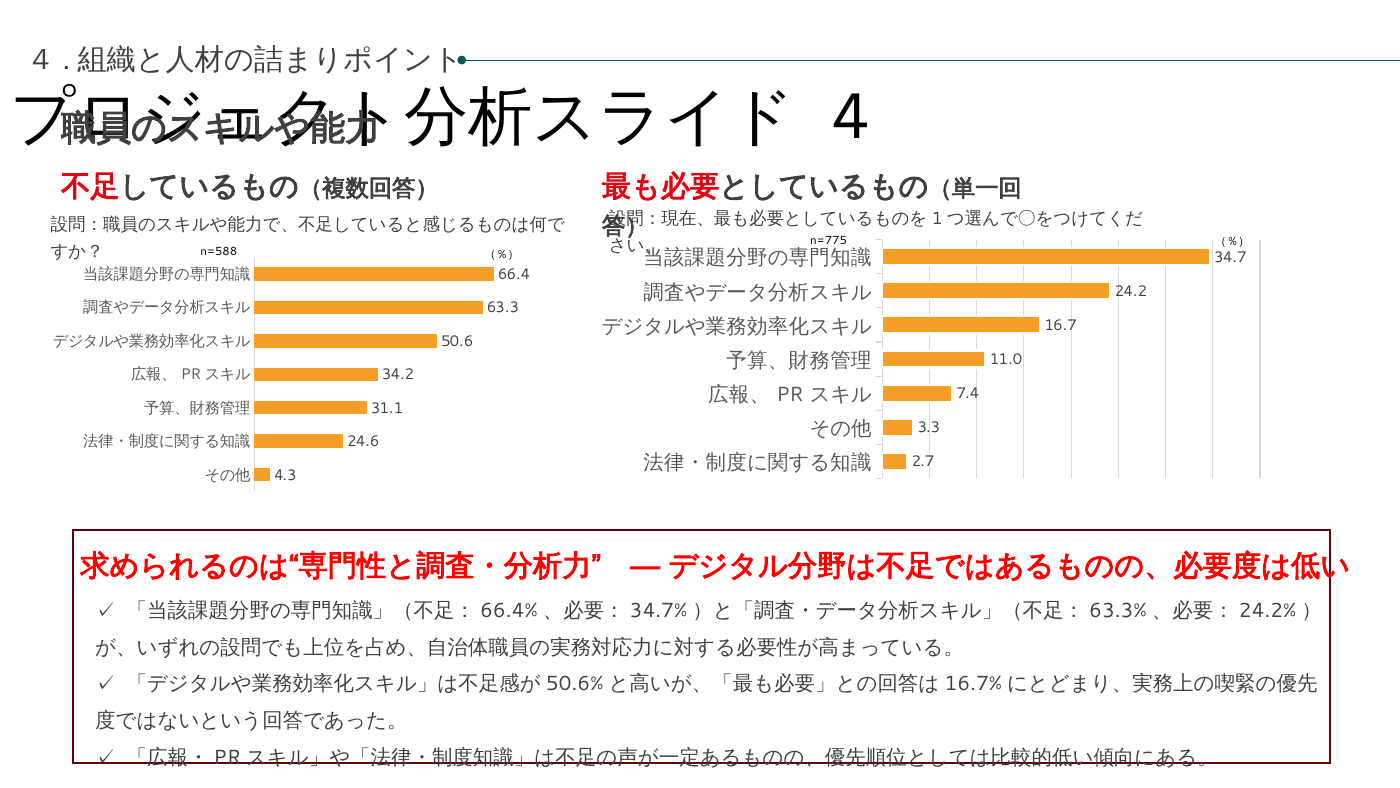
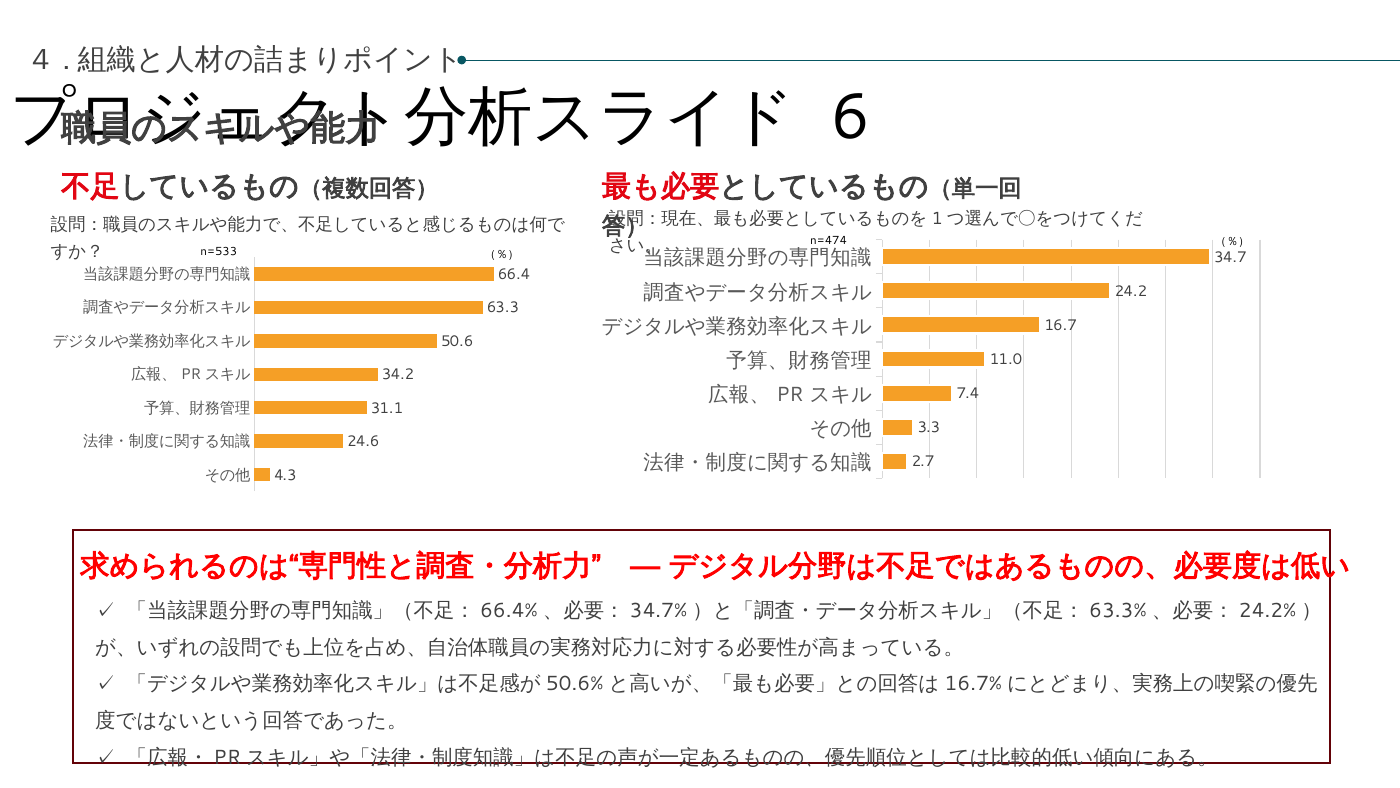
4: 4 -> 6
n=775: n=775 -> n=474
n=588: n=588 -> n=533
